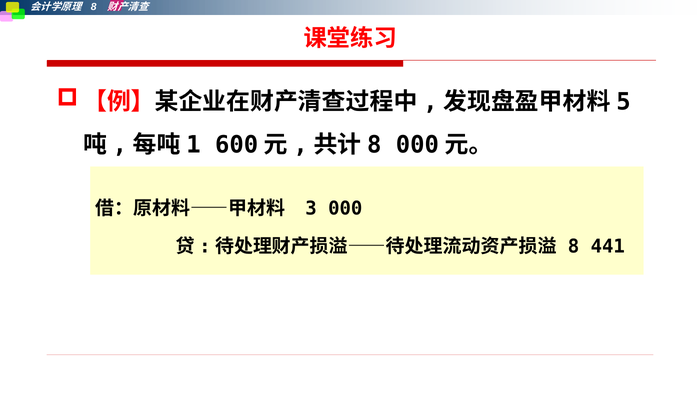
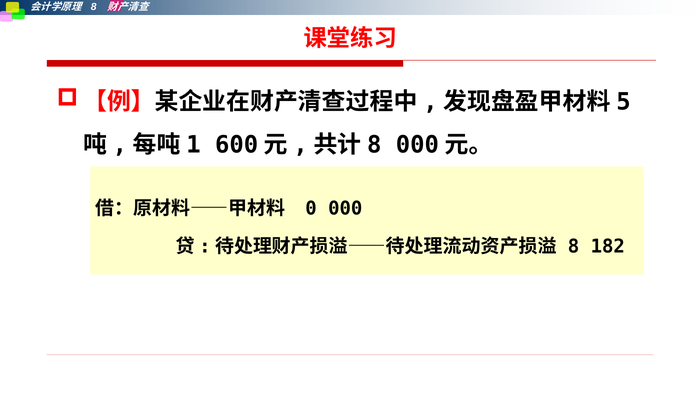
3: 3 -> 0
441: 441 -> 182
